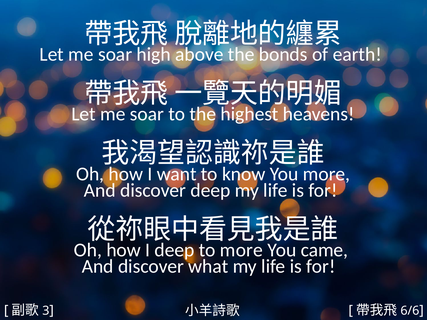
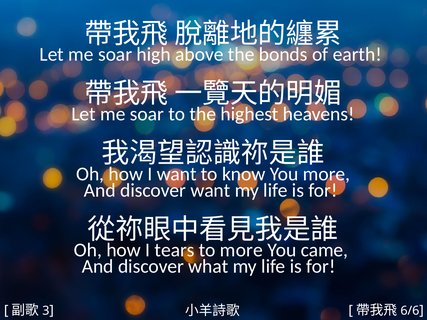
discover deep: deep -> want
I deep: deep -> tears
